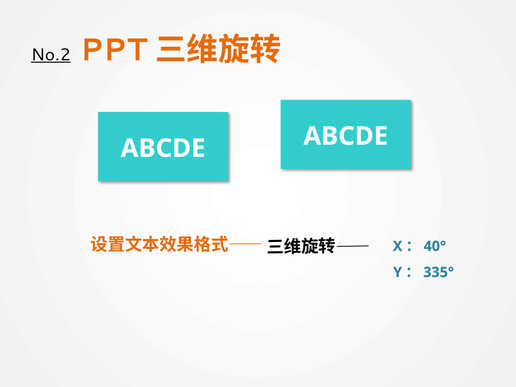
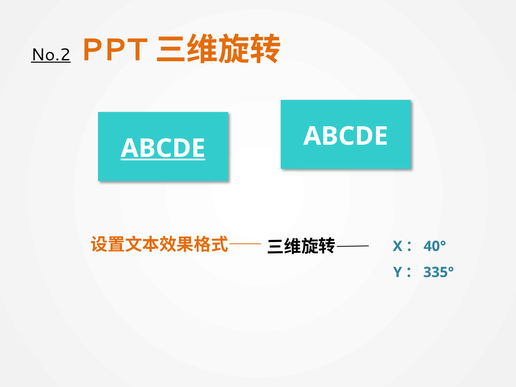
ABCDE at (163, 148) underline: none -> present
